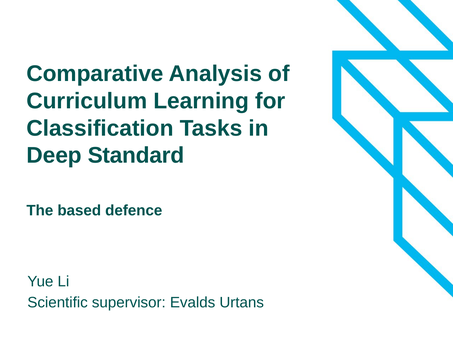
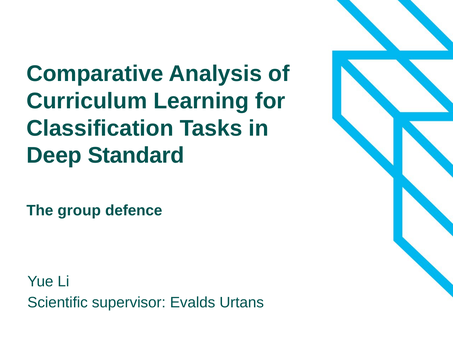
based: based -> group
